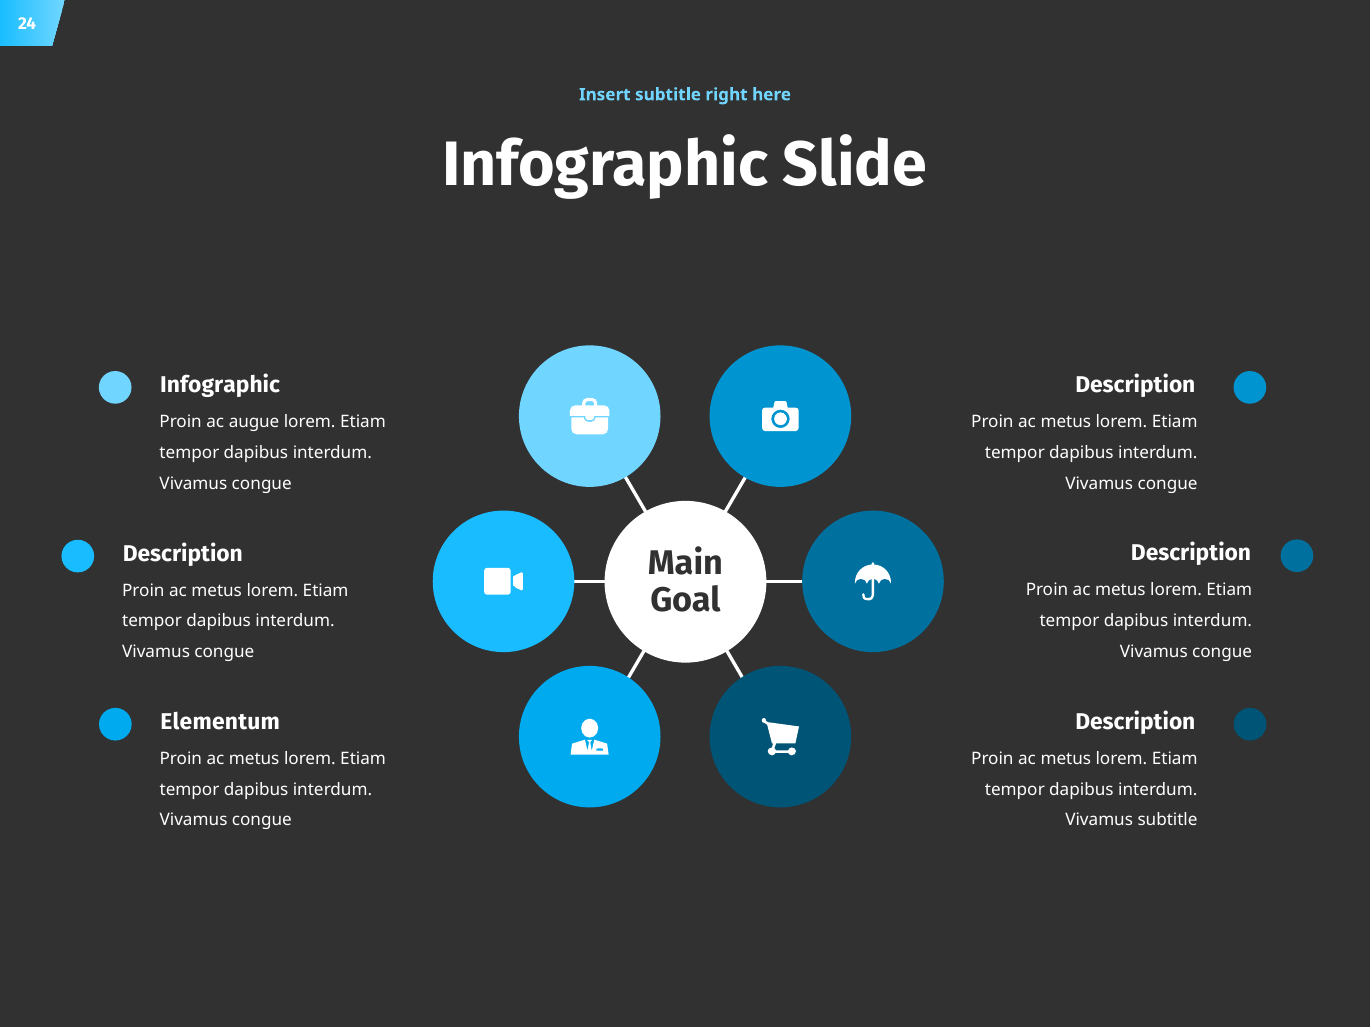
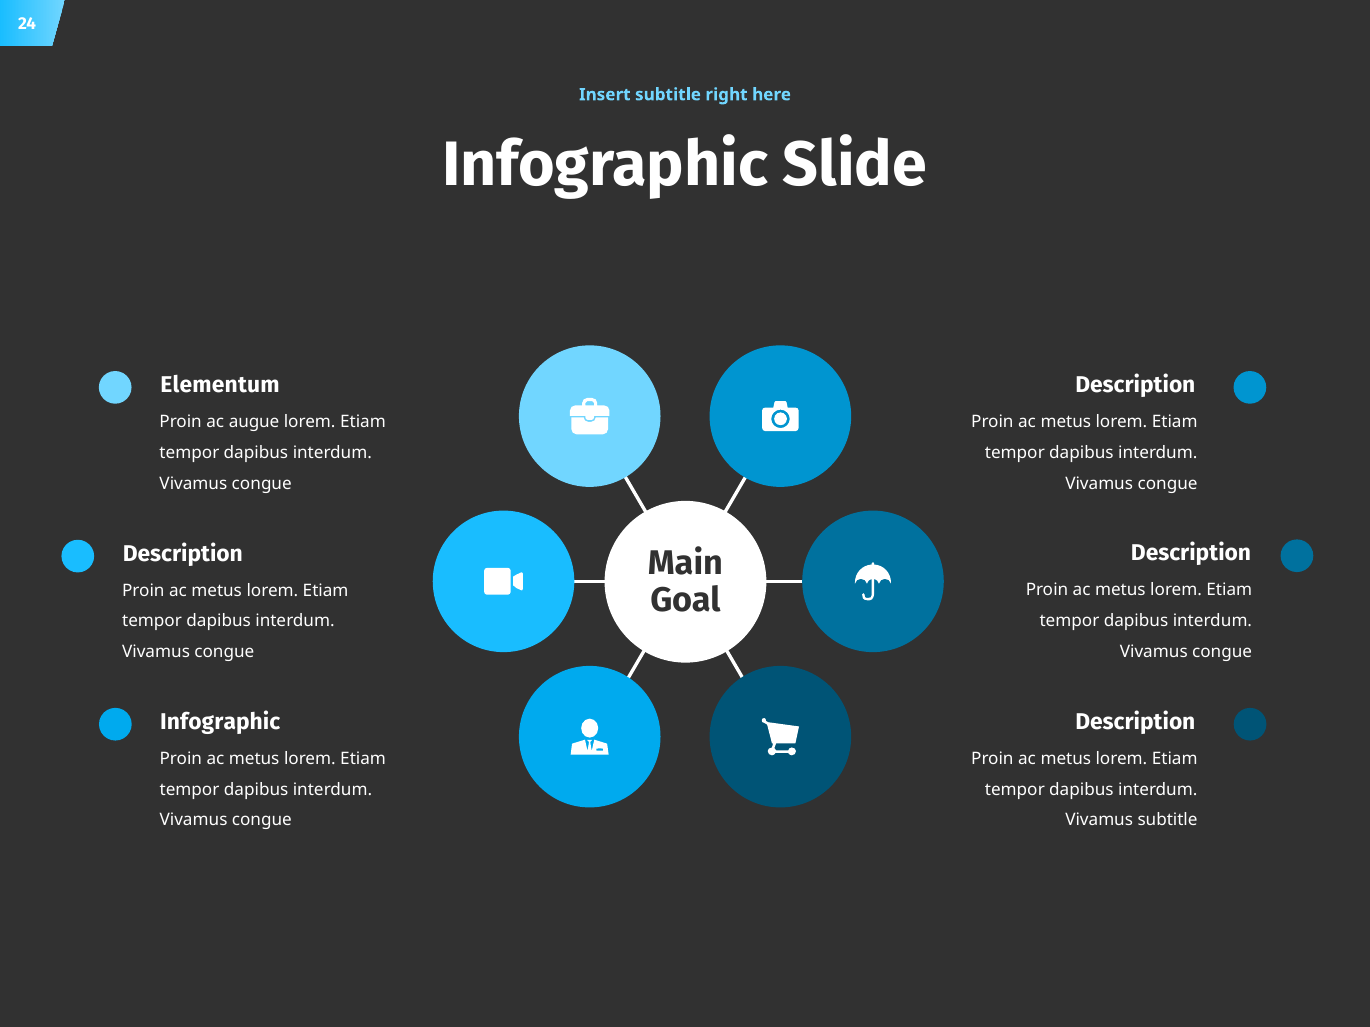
Infographic at (220, 385): Infographic -> Elementum
Elementum at (220, 722): Elementum -> Infographic
